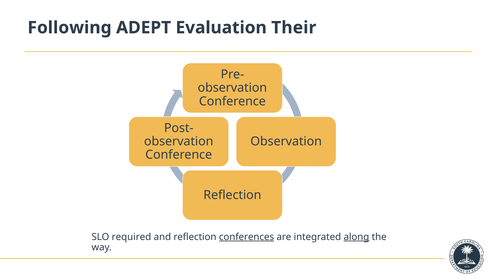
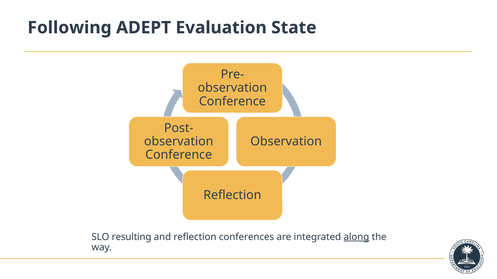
Their: Their -> State
required: required -> resulting
conferences underline: present -> none
